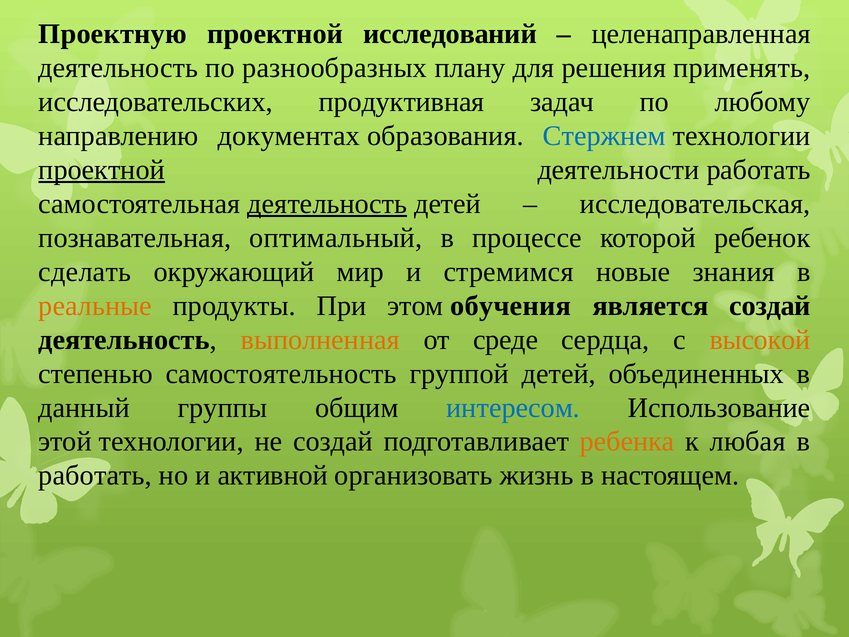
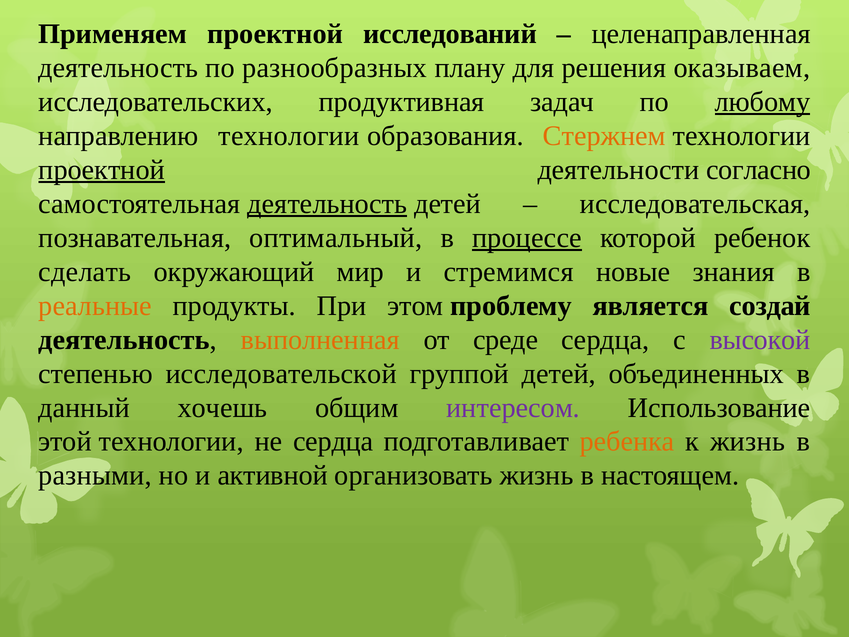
Проектную: Проектную -> Применяем
применять: применять -> оказываем
любому underline: none -> present
направлению документах: документах -> технологии
Стержнем colour: blue -> orange
деятельности работать: работать -> согласно
процессе underline: none -> present
обучения: обучения -> проблему
высокой colour: orange -> purple
самостоятельность: самостоятельность -> исследовательской
группы: группы -> хочешь
интересом colour: blue -> purple
не создай: создай -> сердца
к любая: любая -> жизнь
работать at (95, 475): работать -> разными
